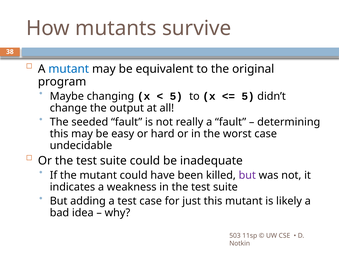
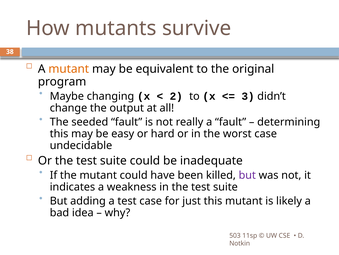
mutant at (69, 69) colour: blue -> orange
5 at (176, 96): 5 -> 2
5 at (248, 96): 5 -> 3
